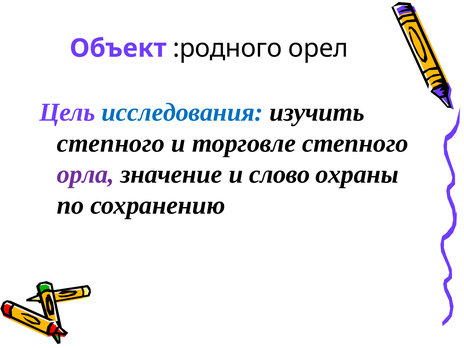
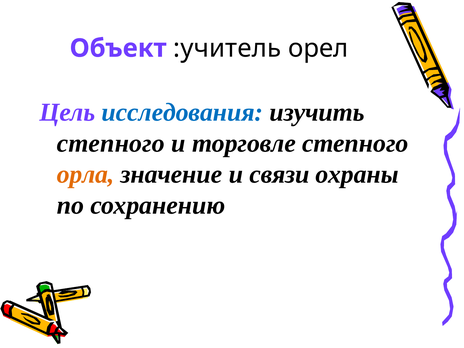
:родного: :родного -> :учитель
орла colour: purple -> orange
слово: слово -> связи
